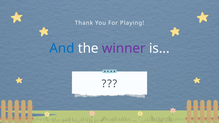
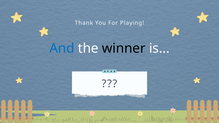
winner colour: purple -> black
